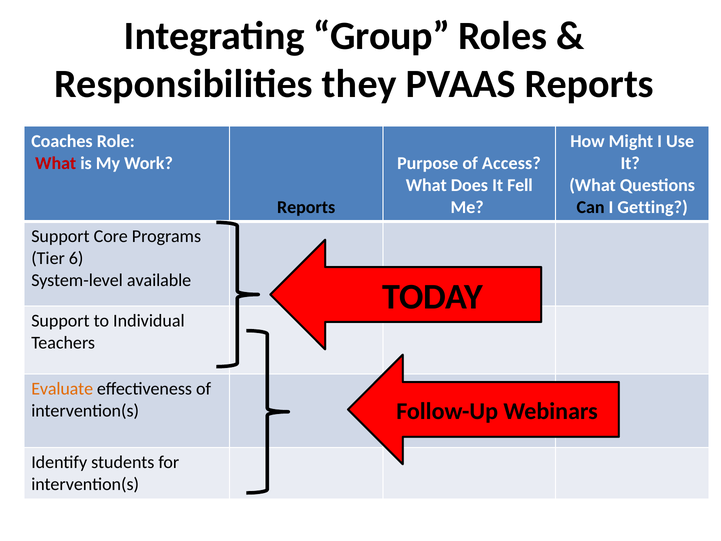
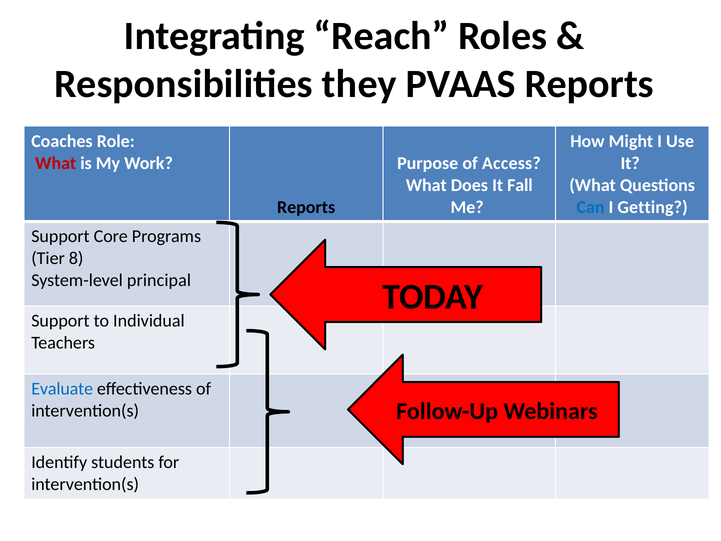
Group: Group -> Reach
Fell: Fell -> Fall
Can colour: black -> blue
6: 6 -> 8
available: available -> principal
Evaluate colour: orange -> blue
